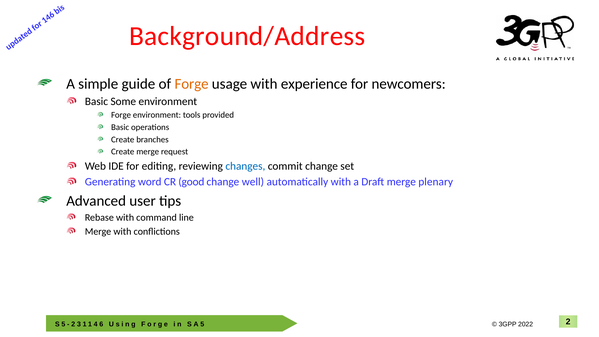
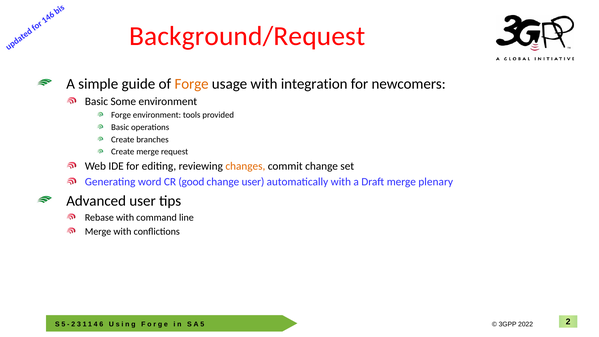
Background/Address: Background/Address -> Background/Request
experience: experience -> integration
changes colour: blue -> orange
change well: well -> user
